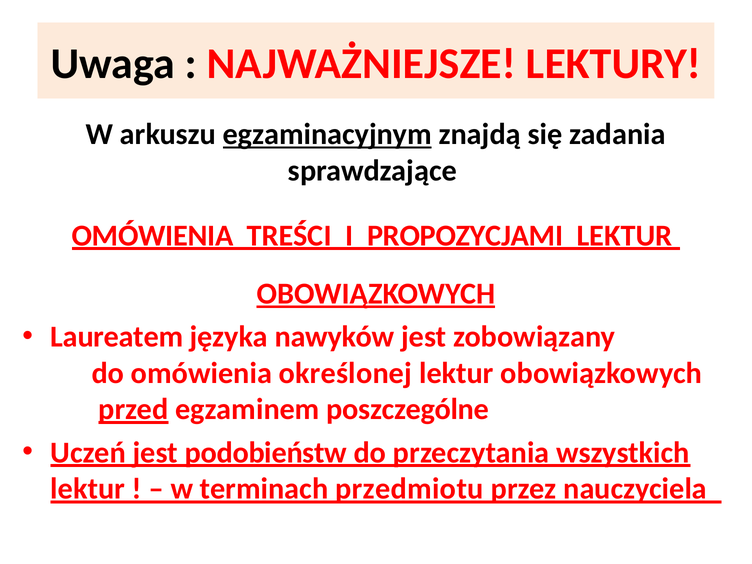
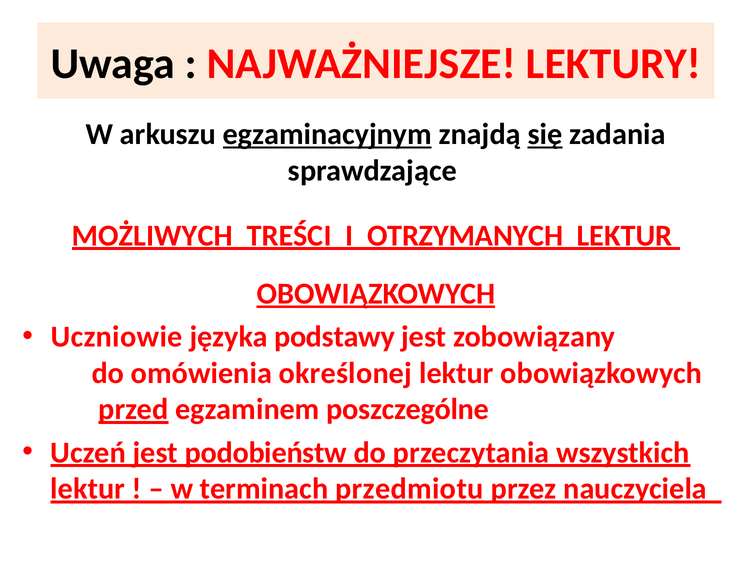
się underline: none -> present
OMÓWIENIA at (153, 236): OMÓWIENIA -> MOŻLIWYCH
PROPOZYCJAMI: PROPOZYCJAMI -> OTRZYMANYCH
Laureatem: Laureatem -> Uczniowie
nawyków: nawyków -> podstawy
